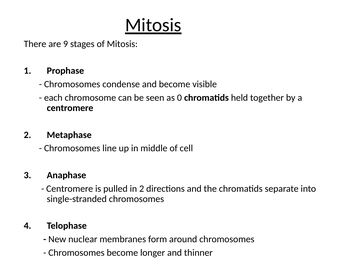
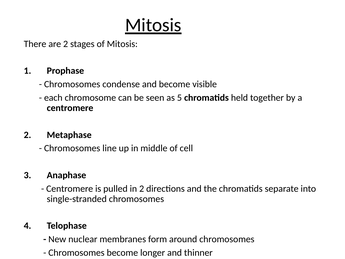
are 9: 9 -> 2
0: 0 -> 5
